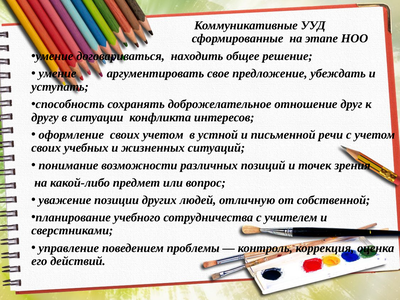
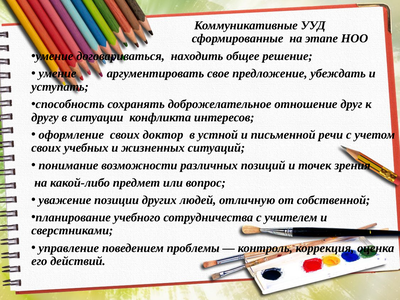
своих учетом: учетом -> доктор
